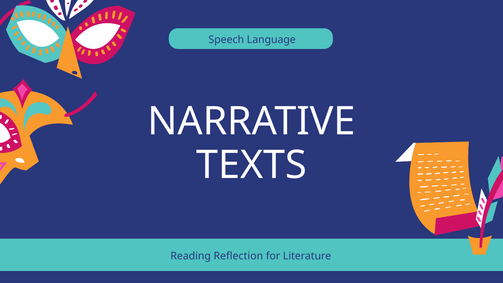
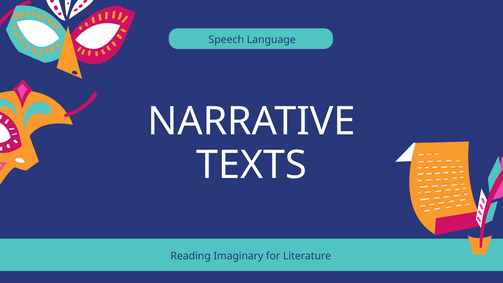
Reflection: Reflection -> Imaginary
